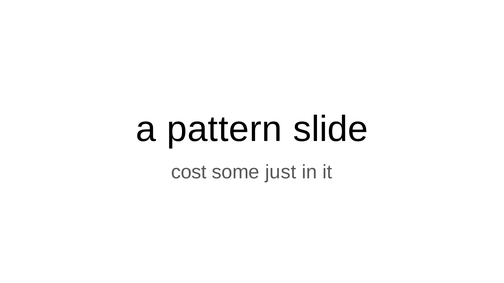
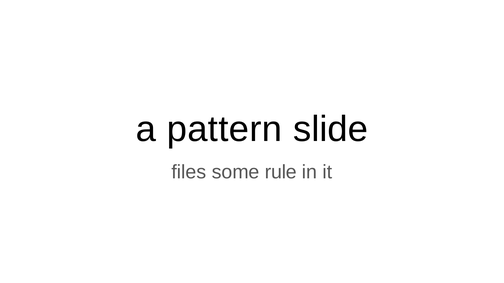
cost: cost -> files
just: just -> rule
